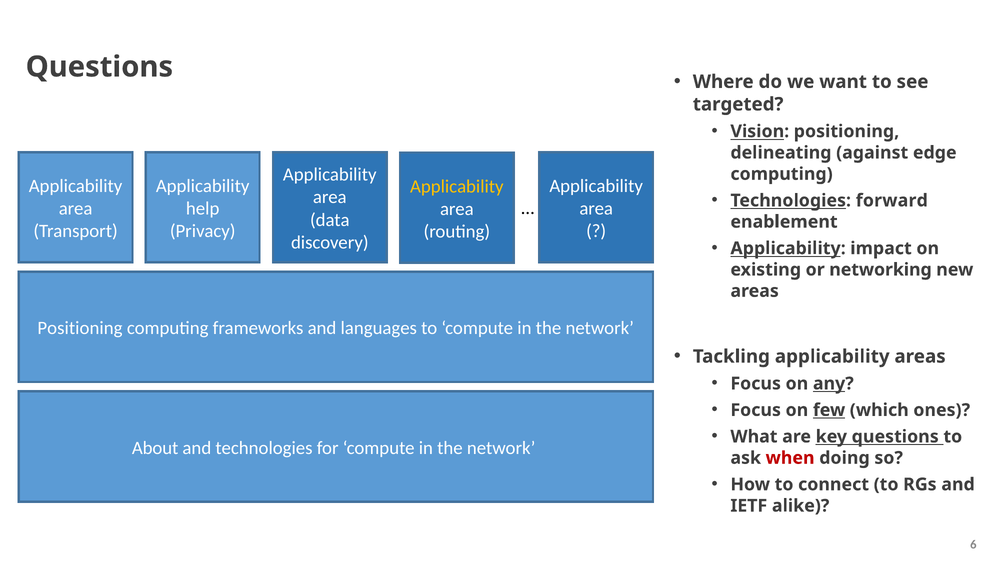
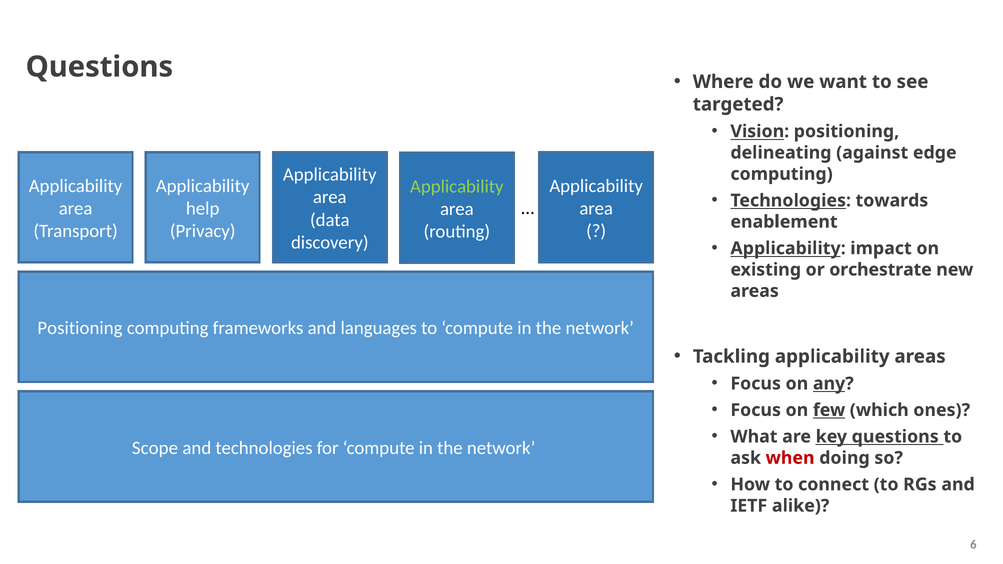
Applicability at (457, 186) colour: yellow -> light green
forward: forward -> towards
networking: networking -> orchestrate
About: About -> Scope
